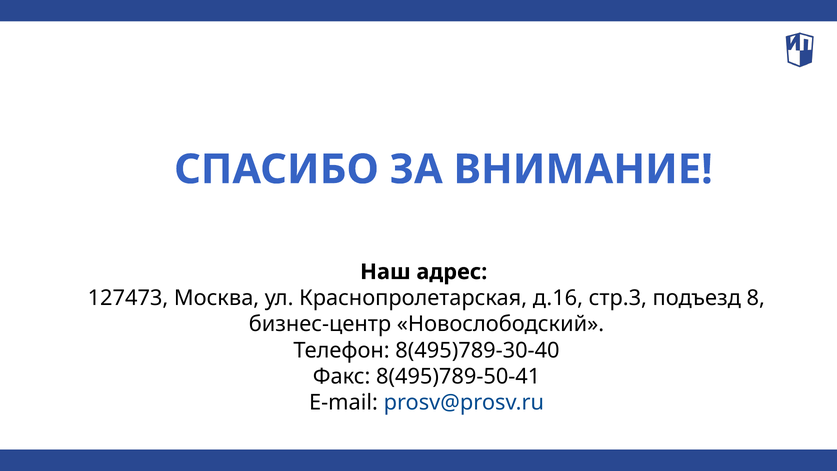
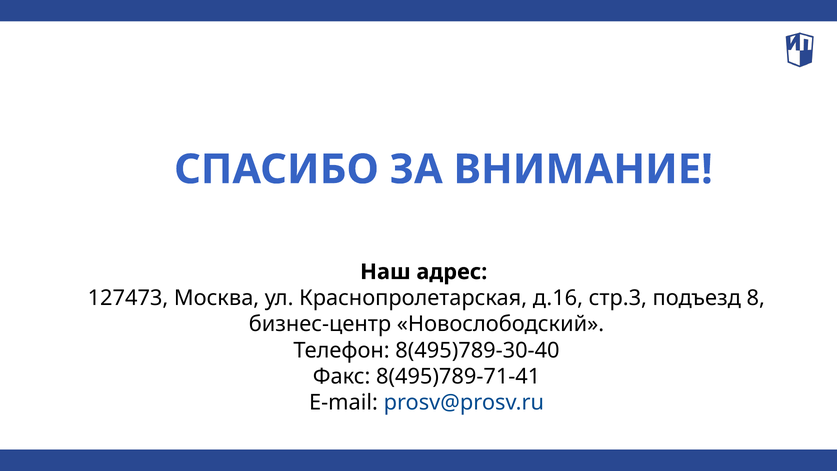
8(495)789-50-41: 8(495)789-50-41 -> 8(495)789-71-41
